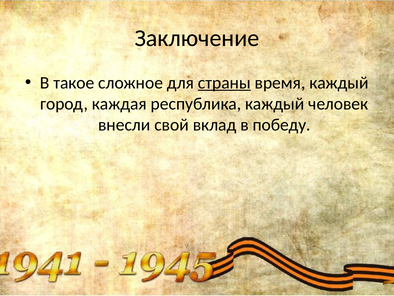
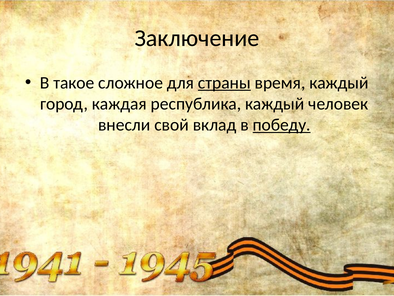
победу underline: none -> present
